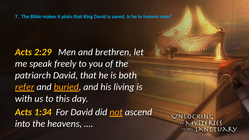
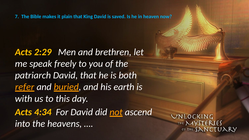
living: living -> earth
1:34: 1:34 -> 4:34
